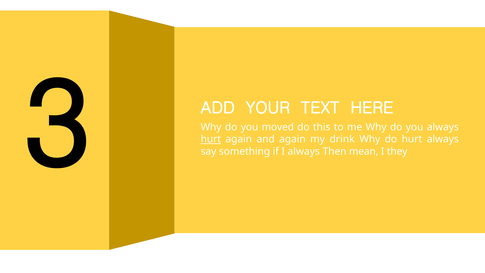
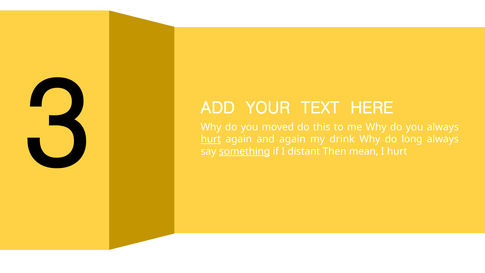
do hurt: hurt -> long
something underline: none -> present
I always: always -> distant
I they: they -> hurt
